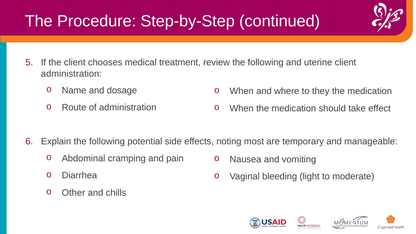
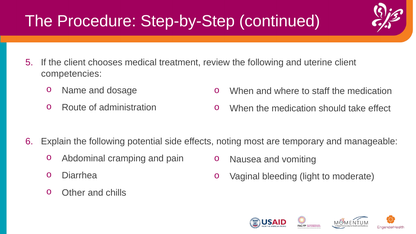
administration at (71, 74): administration -> competencies
they: they -> staff
